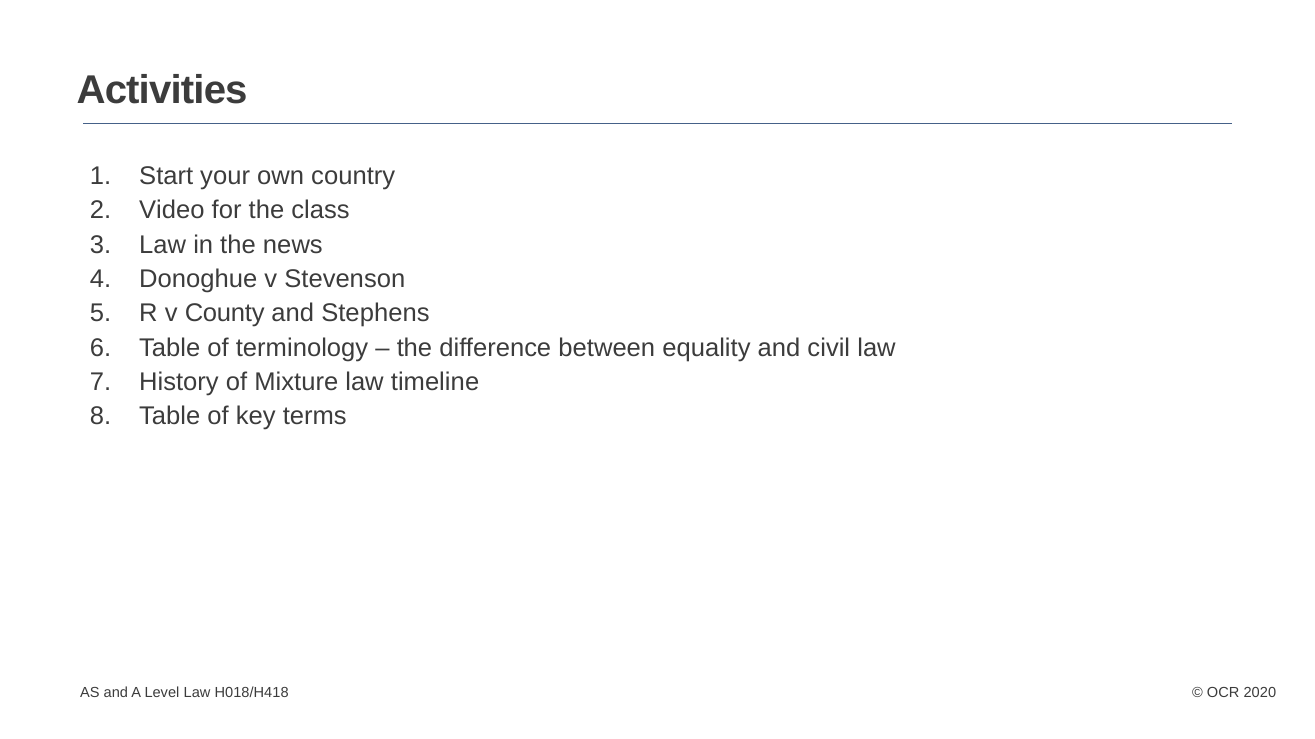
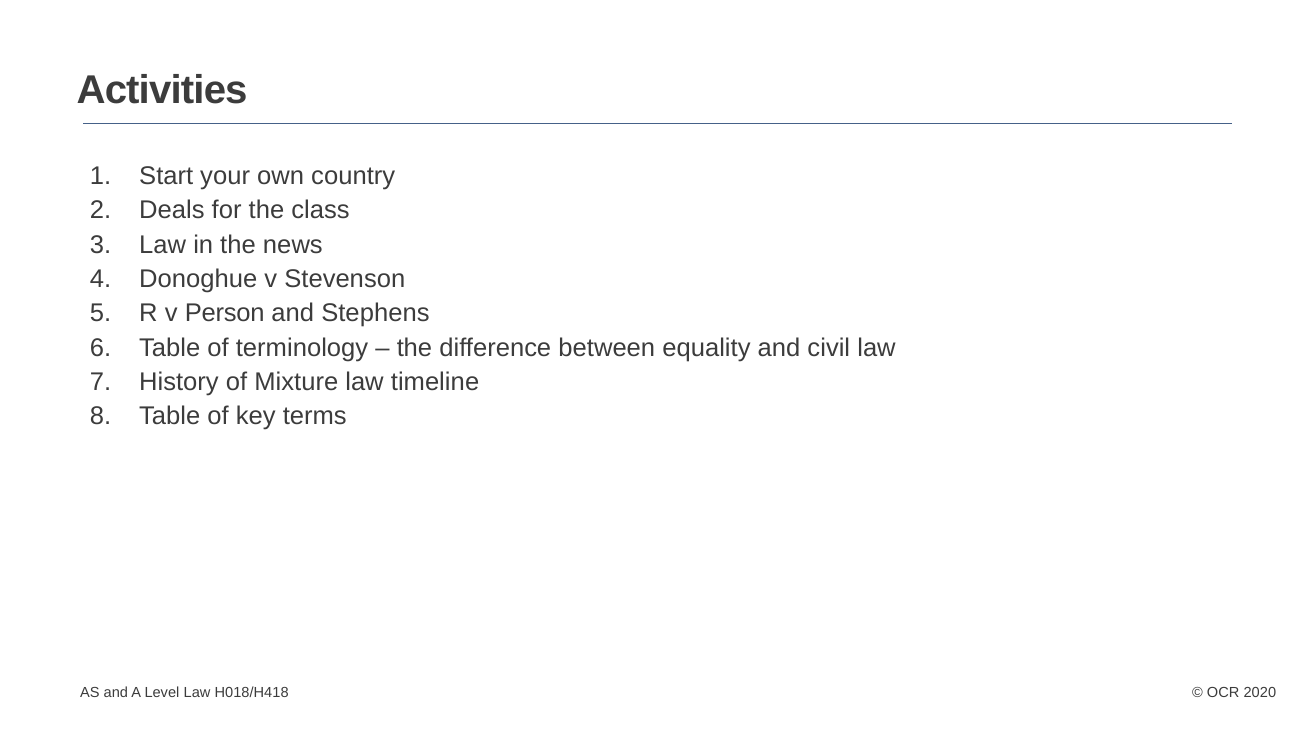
Video: Video -> Deals
County: County -> Person
